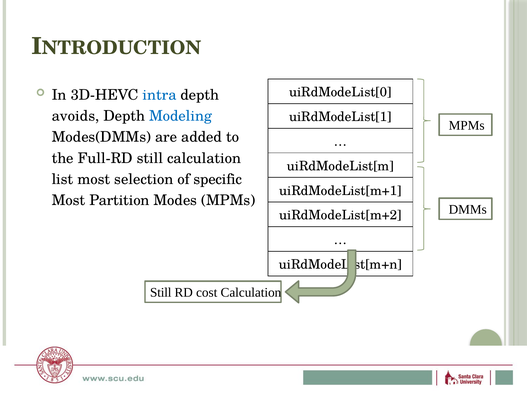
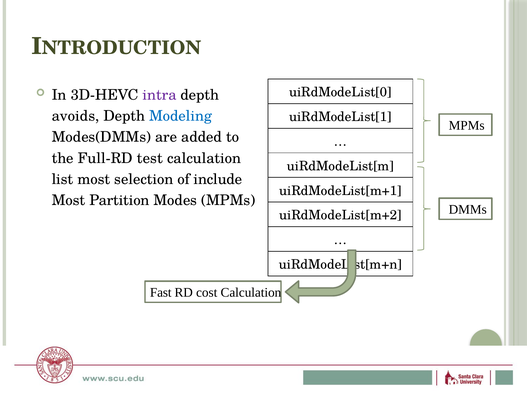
intra colour: blue -> purple
Full-RD still: still -> test
specific: specific -> include
Still at (161, 293): Still -> Fast
